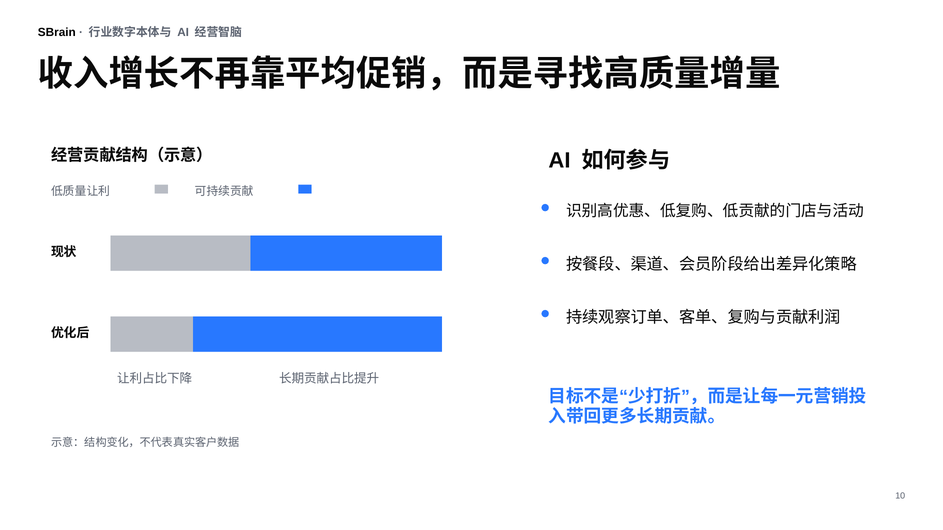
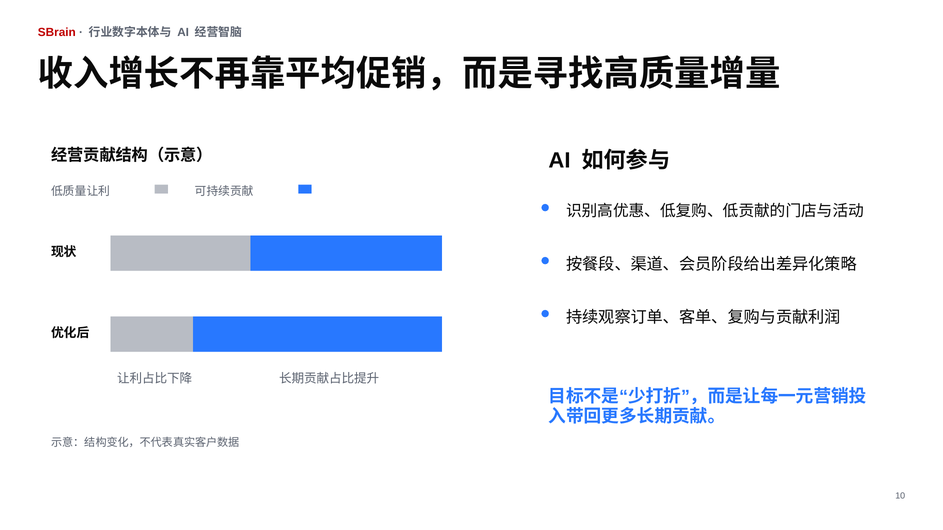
SBrain colour: black -> red
